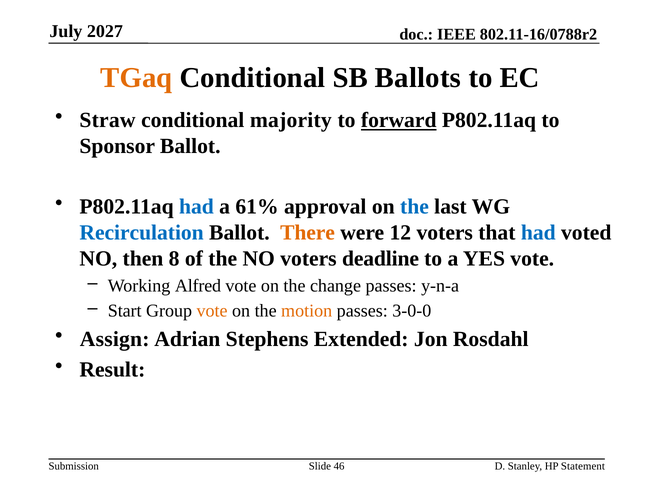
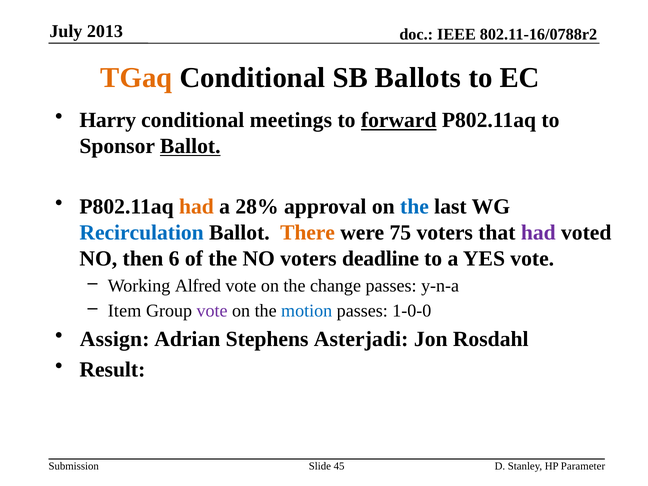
2027: 2027 -> 2013
Straw: Straw -> Harry
majority: majority -> meetings
Ballot at (190, 146) underline: none -> present
had at (196, 207) colour: blue -> orange
61%: 61% -> 28%
12: 12 -> 75
had at (538, 233) colour: blue -> purple
8: 8 -> 6
Start: Start -> Item
vote at (212, 311) colour: orange -> purple
motion colour: orange -> blue
3-0-0: 3-0-0 -> 1-0-0
Extended: Extended -> Asterjadi
46: 46 -> 45
Statement: Statement -> Parameter
